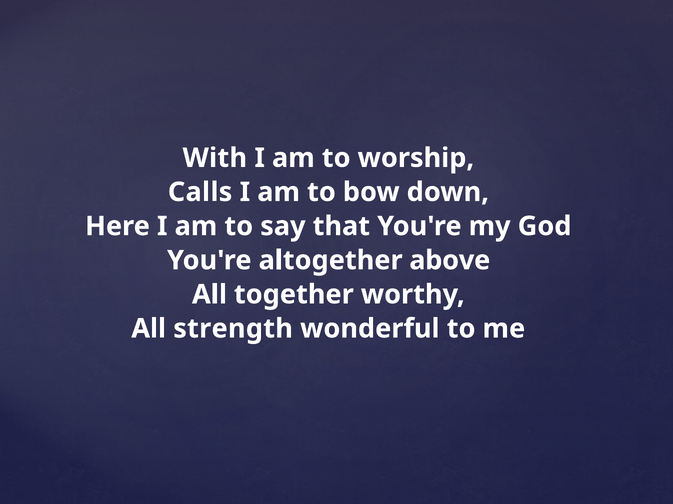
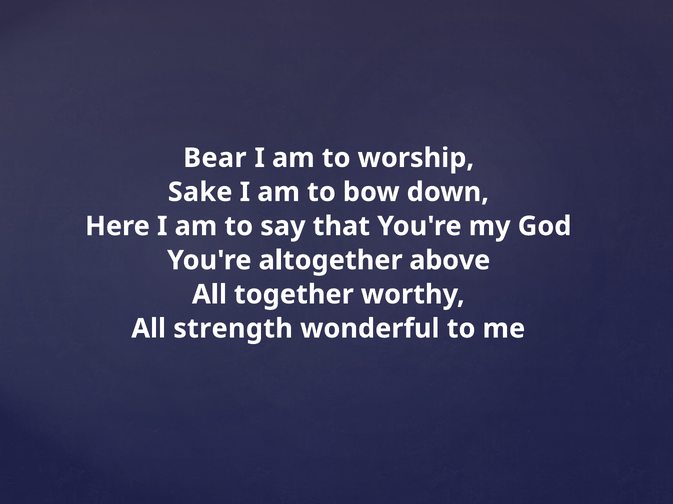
With: With -> Bear
Calls: Calls -> Sake
